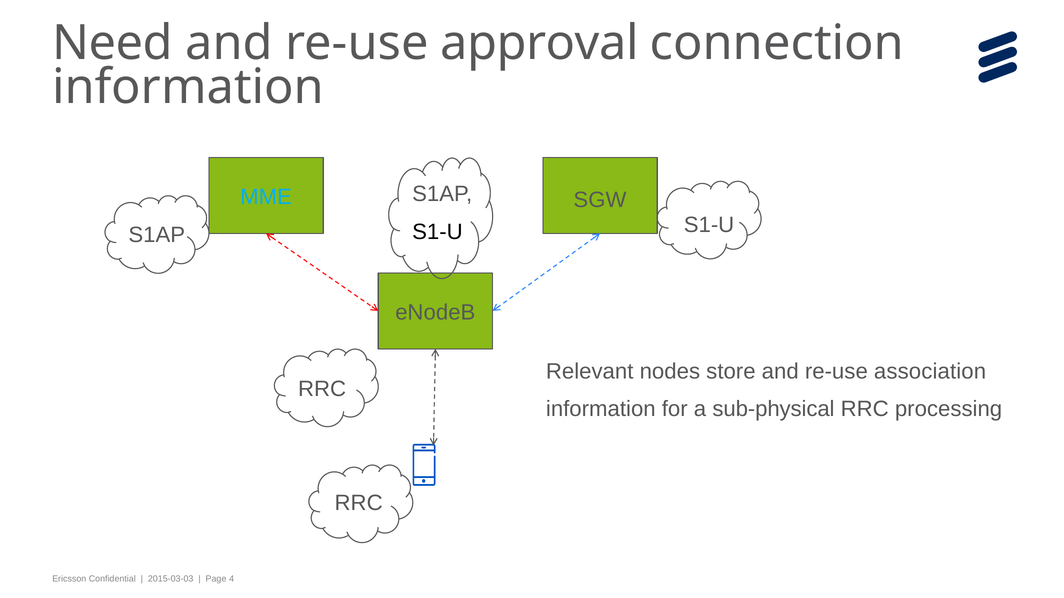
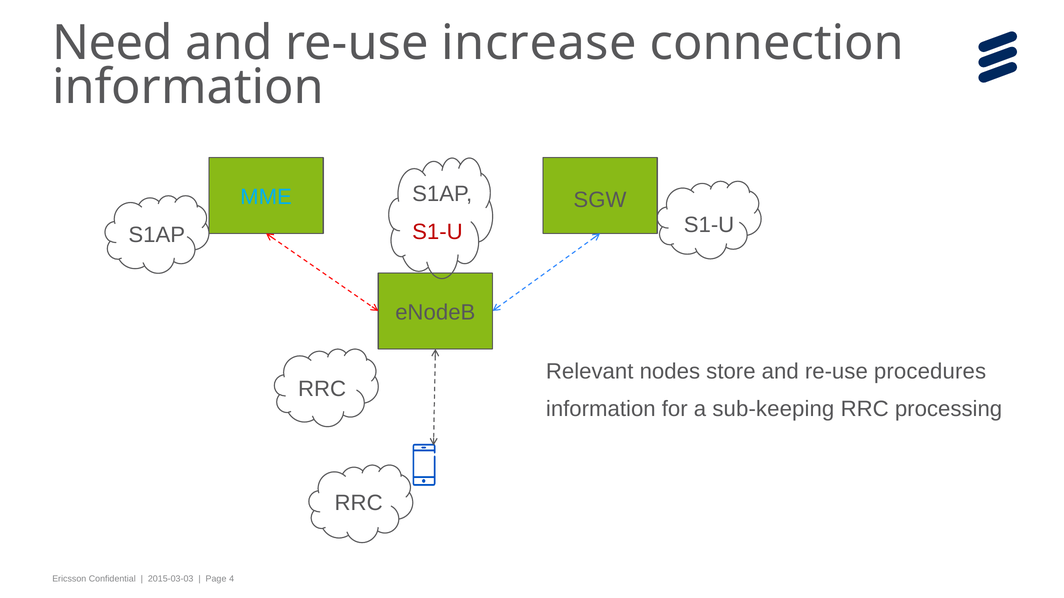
approval: approval -> increase
S1-U at (437, 232) colour: black -> red
association: association -> procedures
sub-physical: sub-physical -> sub-keeping
